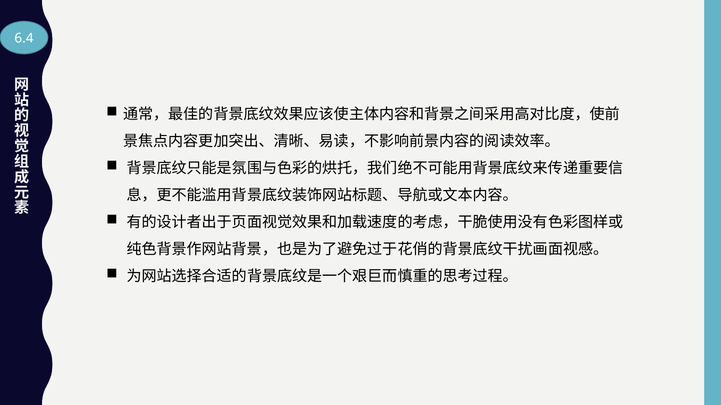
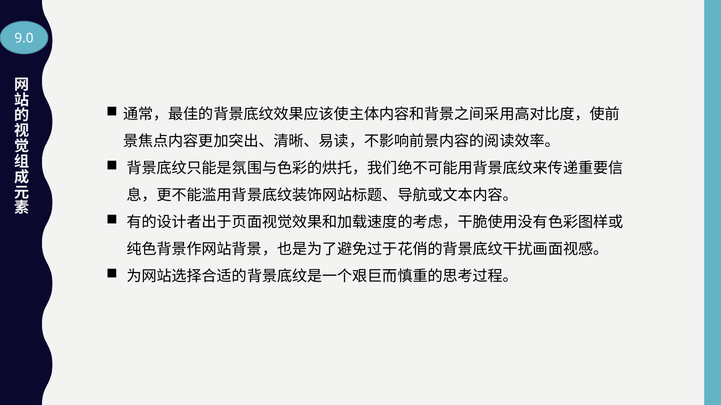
6.4: 6.4 -> 9.0
